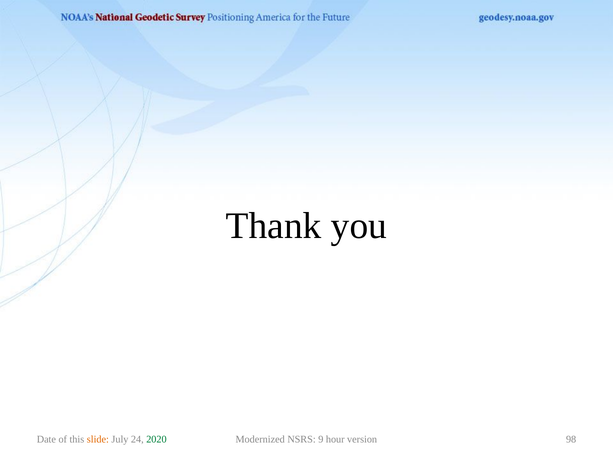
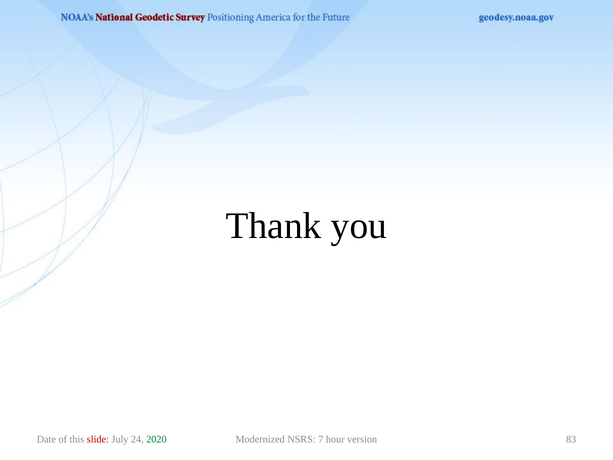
slide colour: orange -> red
9: 9 -> 7
98: 98 -> 83
